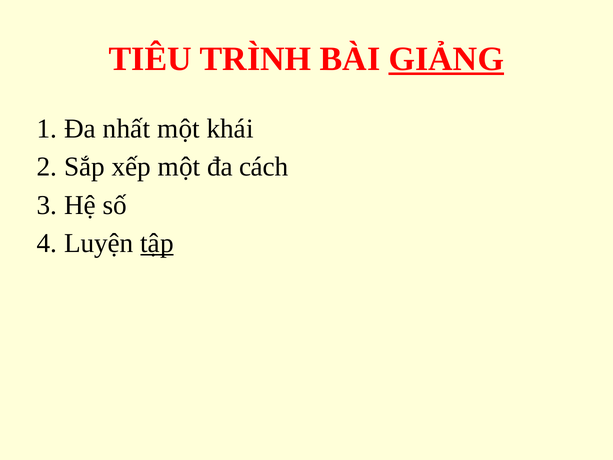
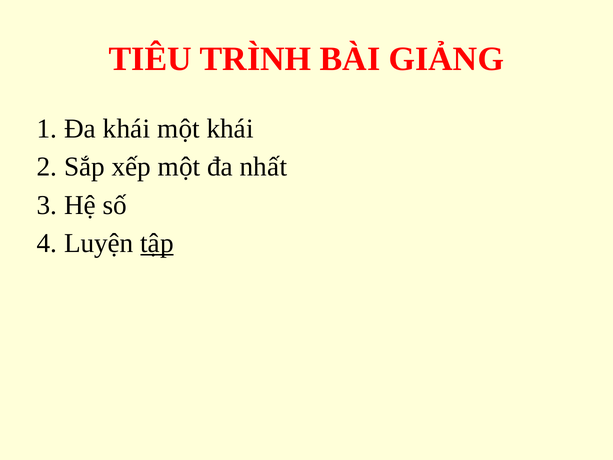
GIẢNG underline: present -> none
Đa nhất: nhất -> khái
cách: cách -> nhất
